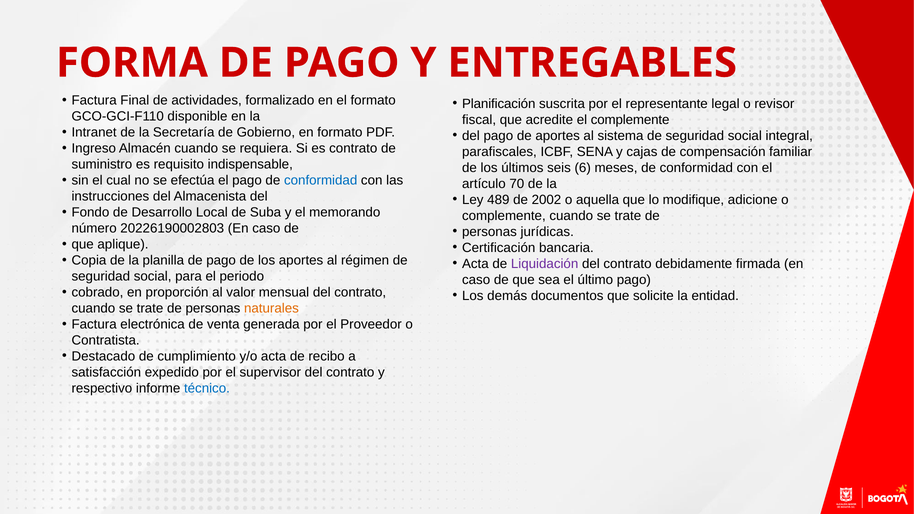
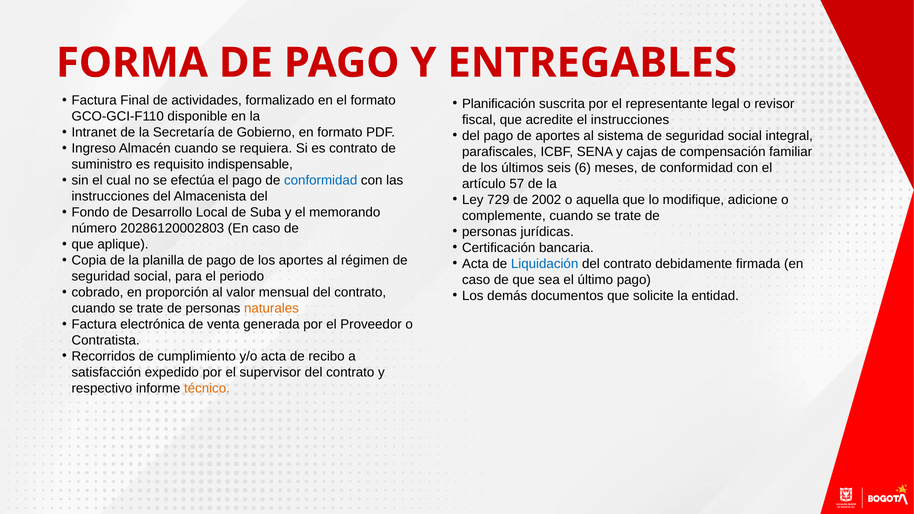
el complemente: complemente -> instrucciones
70: 70 -> 57
489: 489 -> 729
20226190002803: 20226190002803 -> 20286120002803
Liquidación colour: purple -> blue
Destacado: Destacado -> Recorridos
técnico colour: blue -> orange
